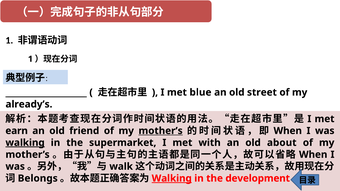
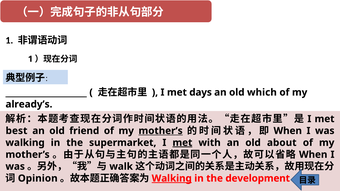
blue: blue -> days
street: street -> which
earn: earn -> best
walking at (25, 143) underline: present -> none
met at (182, 143) underline: none -> present
Belongs: Belongs -> Opinion
